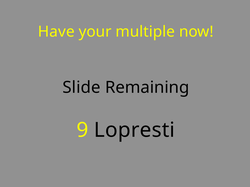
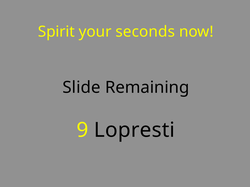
Have: Have -> Spirit
multiple: multiple -> seconds
